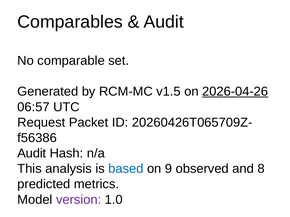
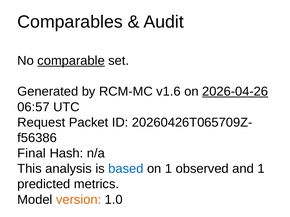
comparable underline: none -> present
v1.5: v1.5 -> v1.6
Audit at (32, 154): Audit -> Final
on 9: 9 -> 1
and 8: 8 -> 1
version colour: purple -> orange
